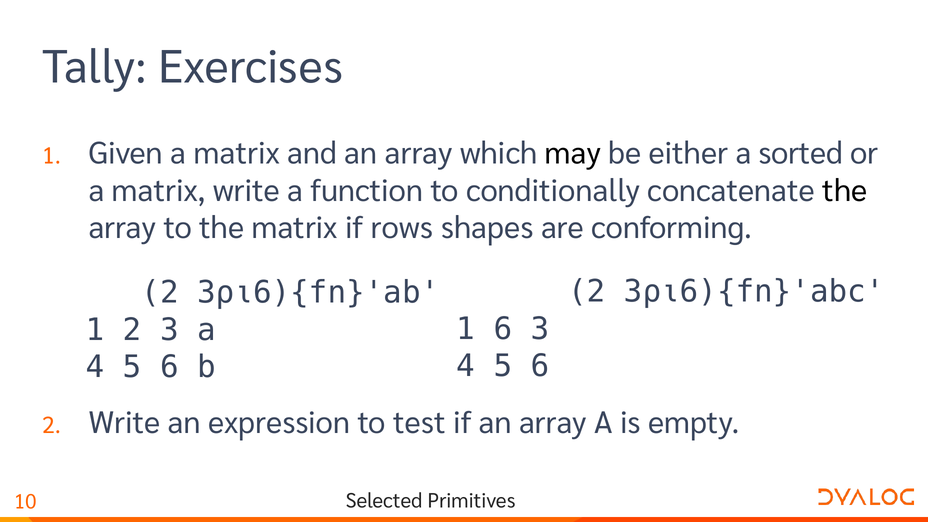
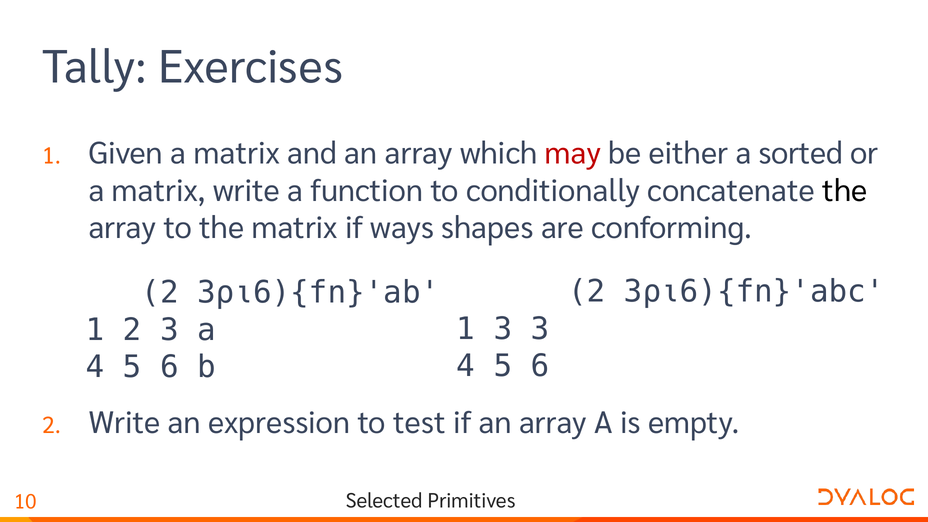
may colour: black -> red
rows: rows -> ways
1 6: 6 -> 3
